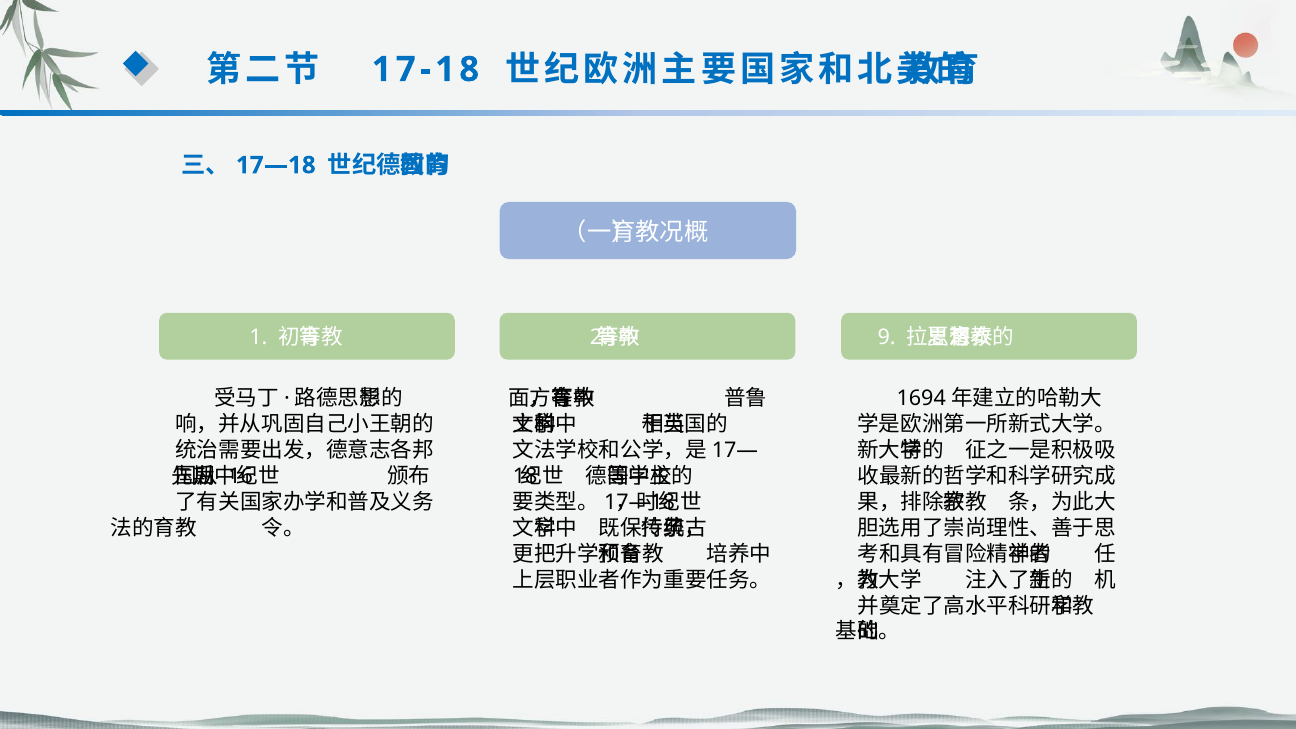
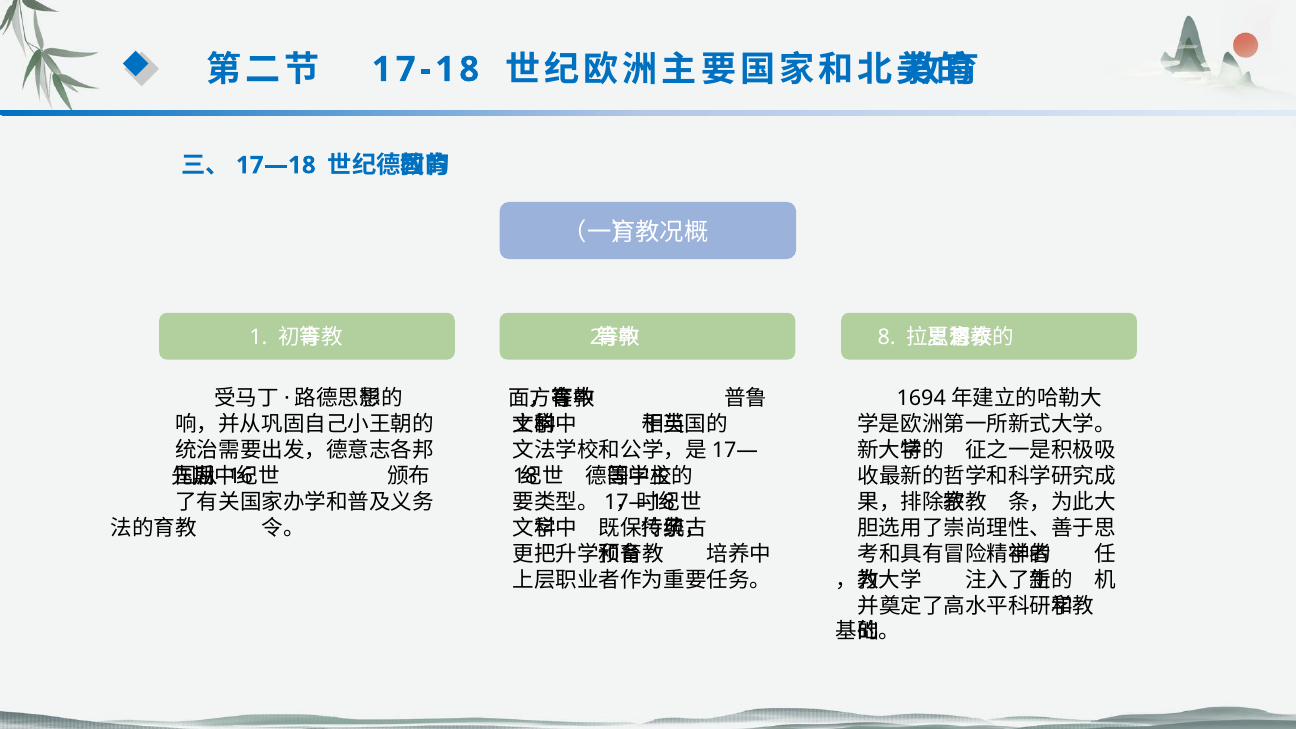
9: 9 -> 8
